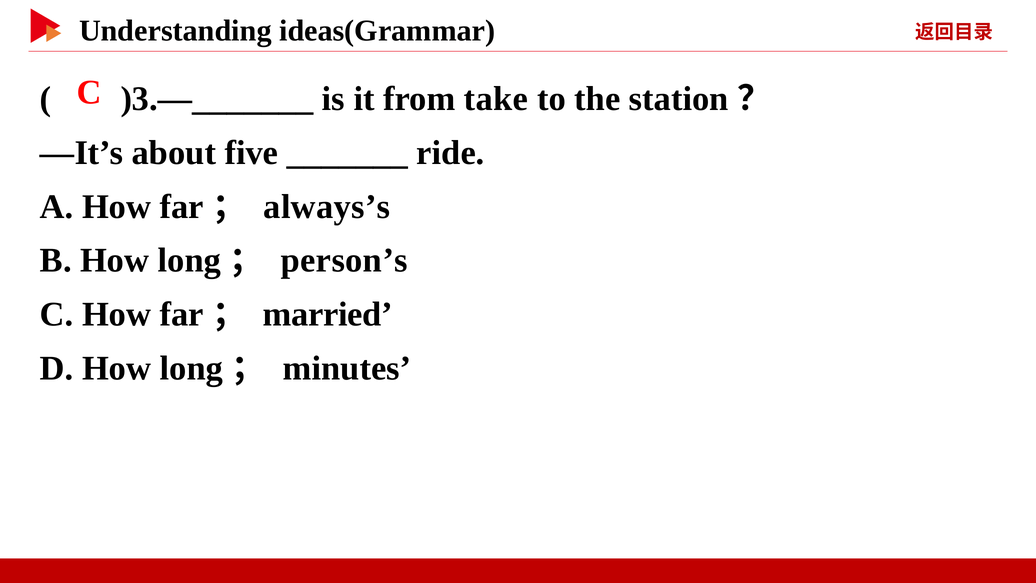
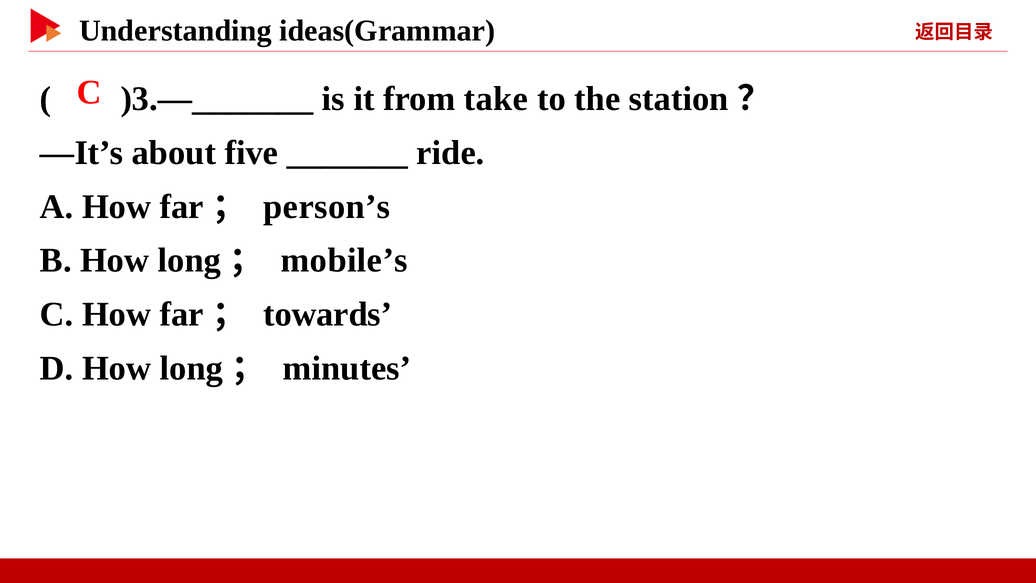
always’s: always’s -> person’s
person’s: person’s -> mobile’s
married: married -> towards
